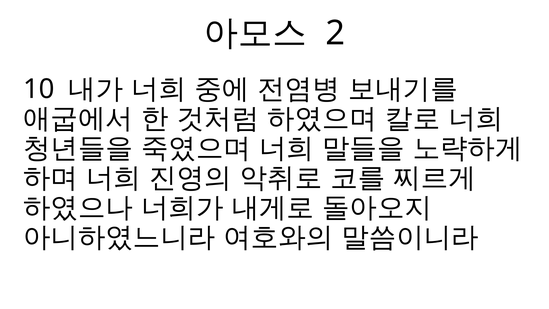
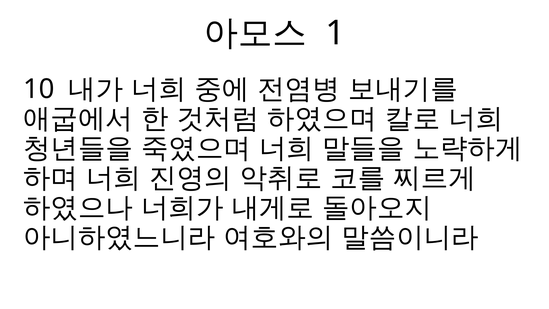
2: 2 -> 1
